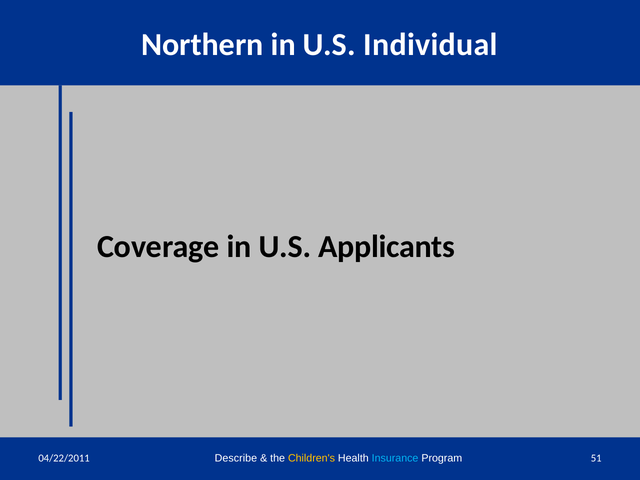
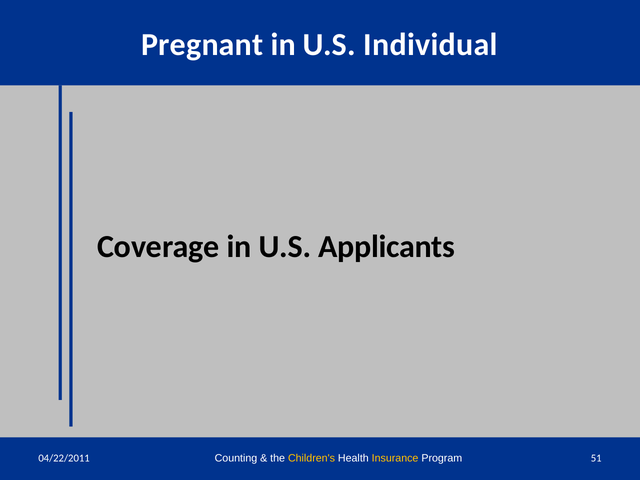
Northern: Northern -> Pregnant
Describe: Describe -> Counting
Insurance colour: light blue -> yellow
